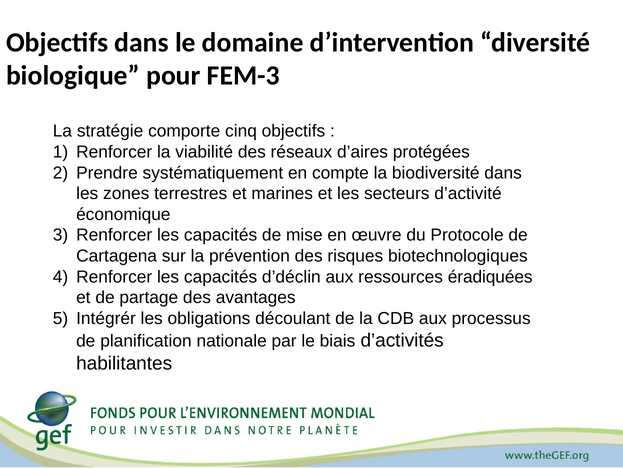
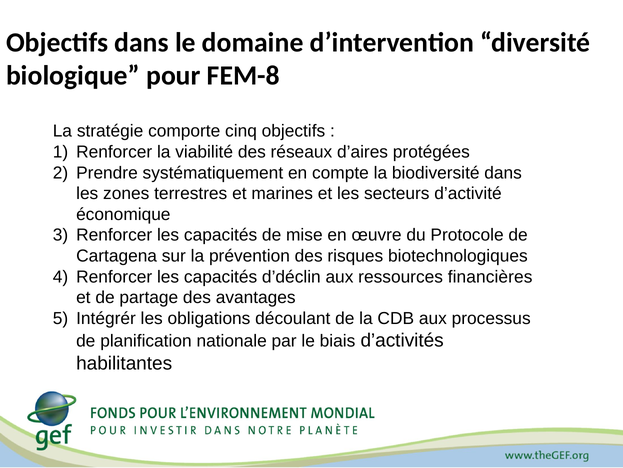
FEM-3: FEM-3 -> FEM-8
éradiquées: éradiquées -> financières
